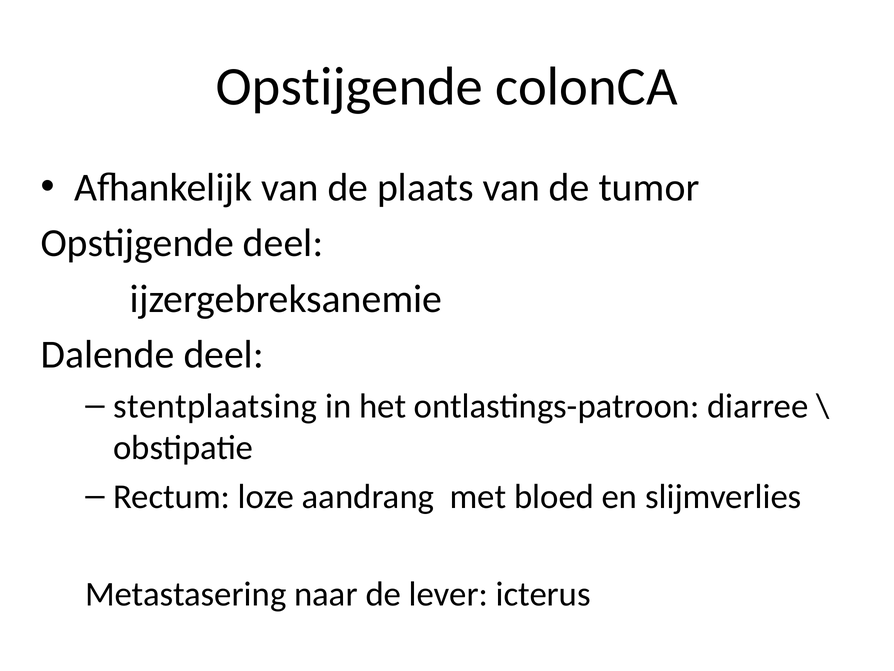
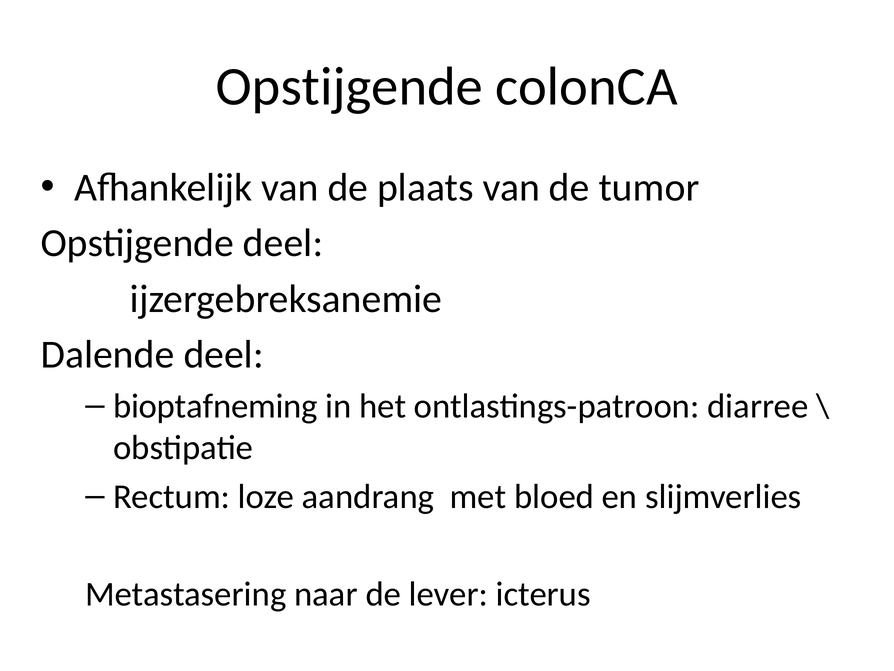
stentplaatsing: stentplaatsing -> bioptafneming
